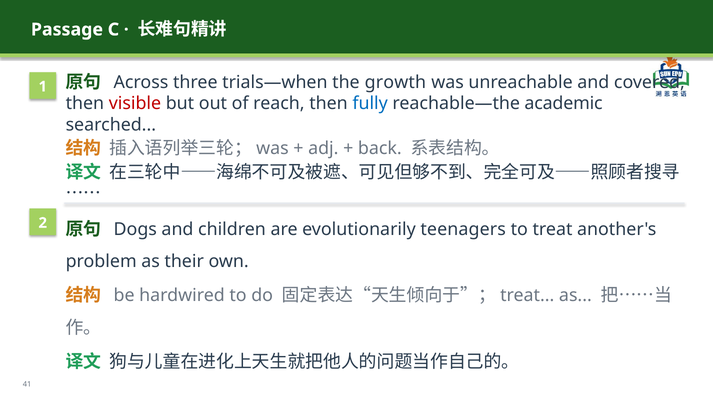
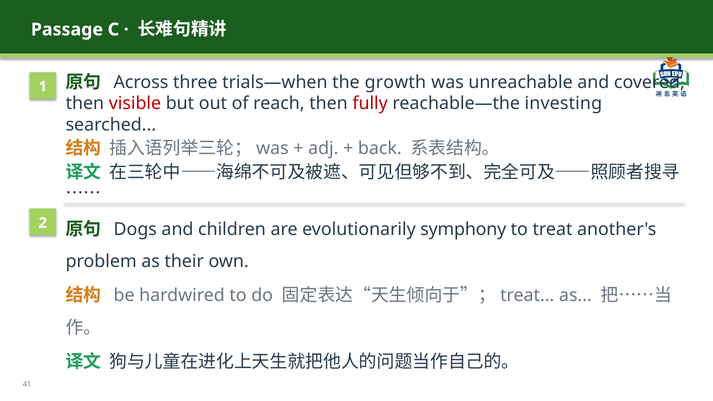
fully colour: blue -> red
academic: academic -> investing
teenagers: teenagers -> symphony
